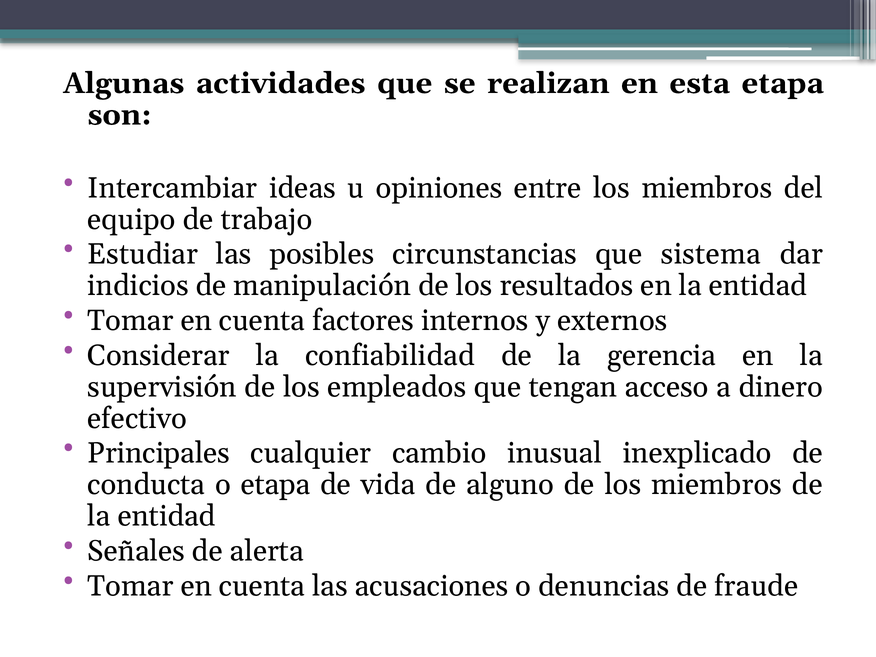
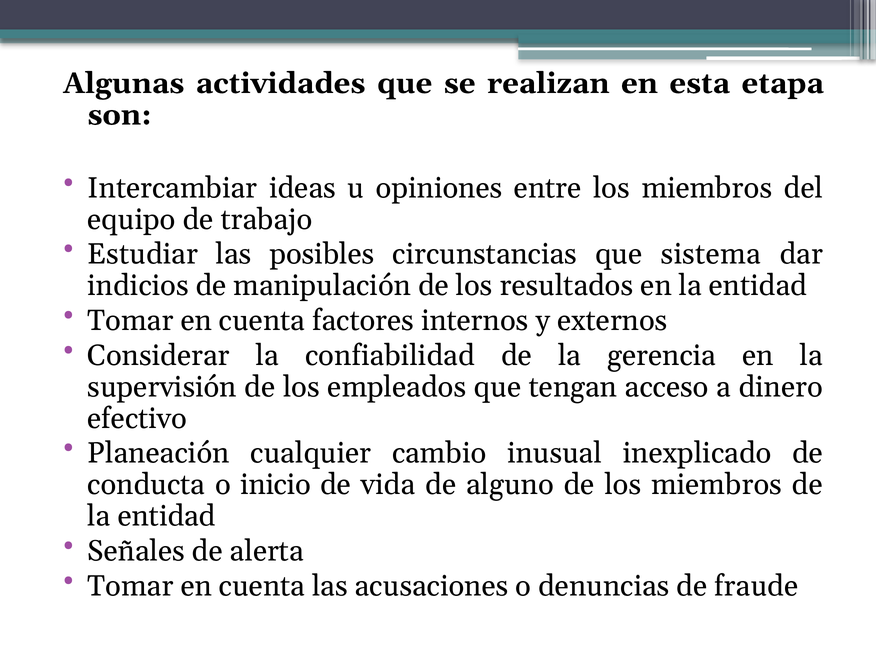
Principales: Principales -> Planeación
o etapa: etapa -> inicio
